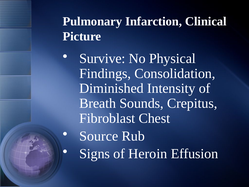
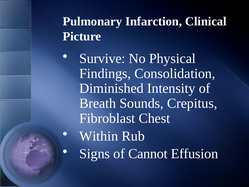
Source: Source -> Within
Heroin: Heroin -> Cannot
